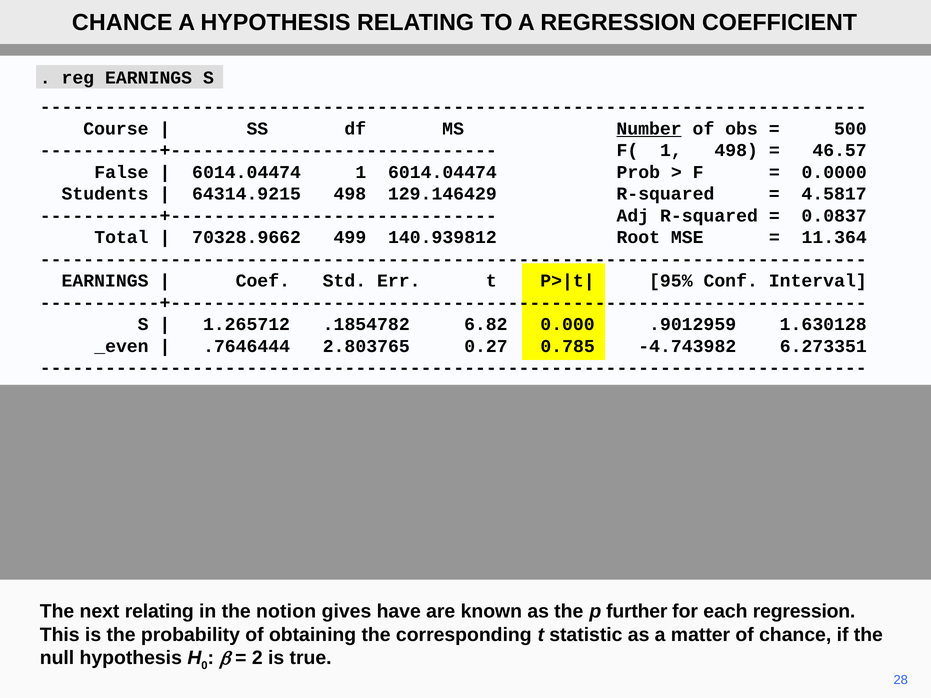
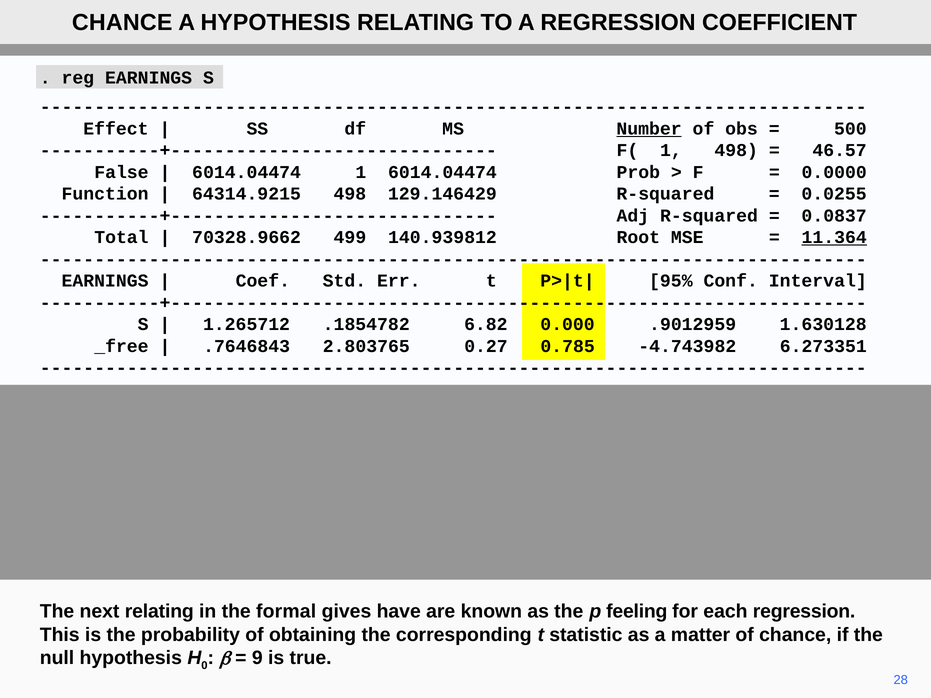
Course: Course -> Effect
Students: Students -> Function
4.5817: 4.5817 -> 0.0255
11.364 underline: none -> present
_even: _even -> _free
.7646444: .7646444 -> .7646843
notion: notion -> formal
further: further -> feeling
2: 2 -> 9
